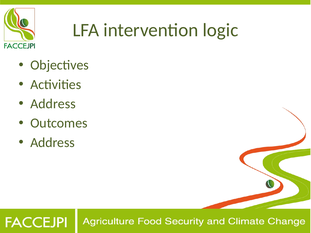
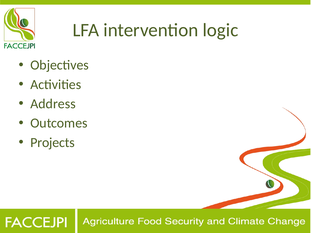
Address at (53, 143): Address -> Projects
